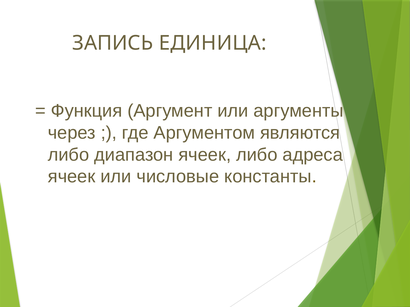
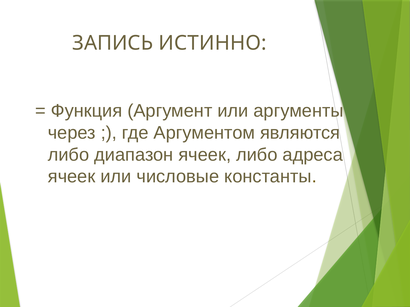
ЕДИНИЦА: ЕДИНИЦА -> ИСТИННО
